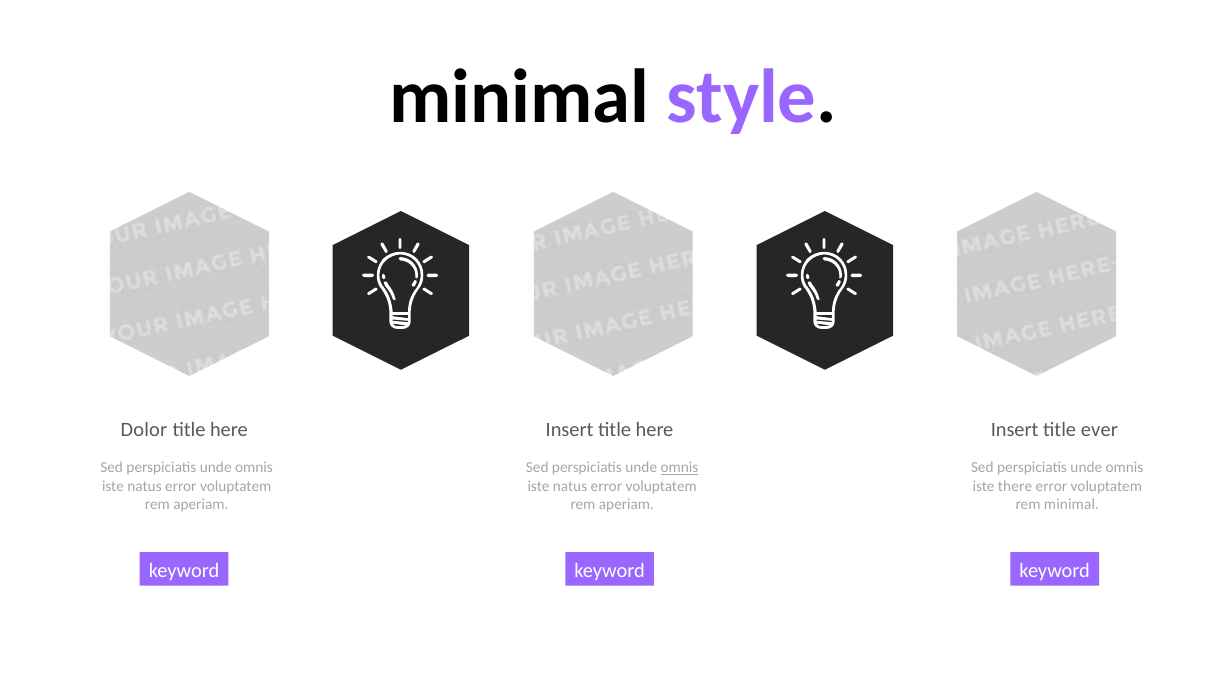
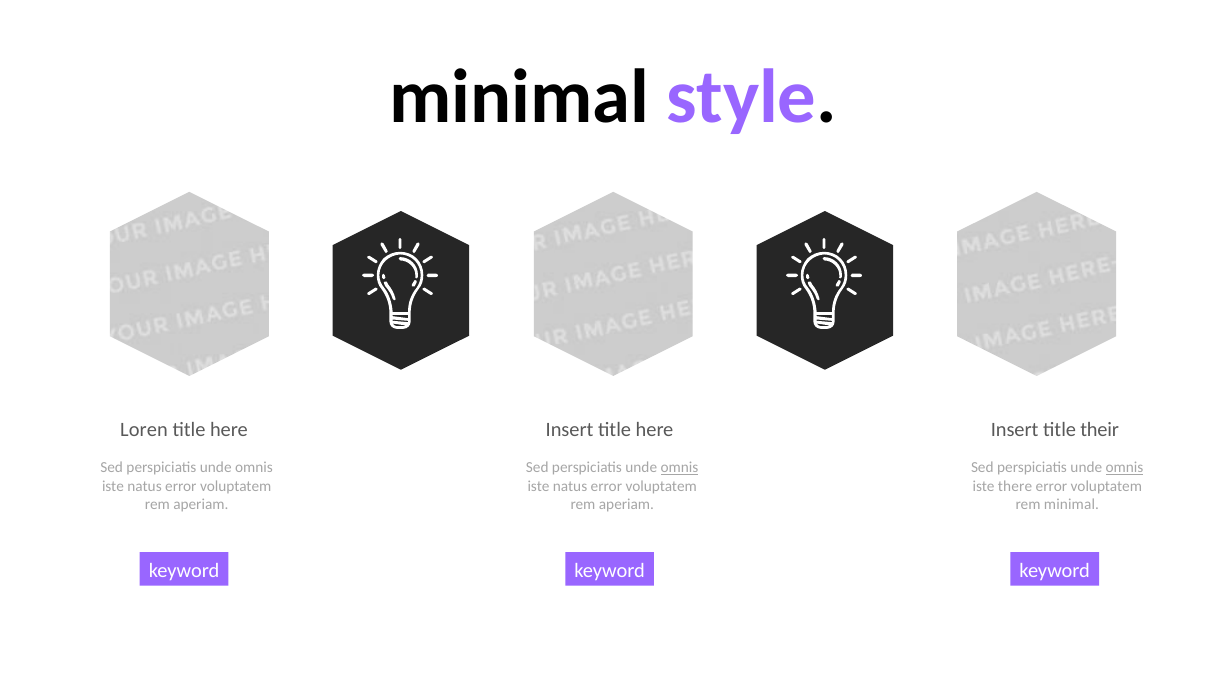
Dolor: Dolor -> Loren
ever: ever -> their
omnis at (1125, 468) underline: none -> present
